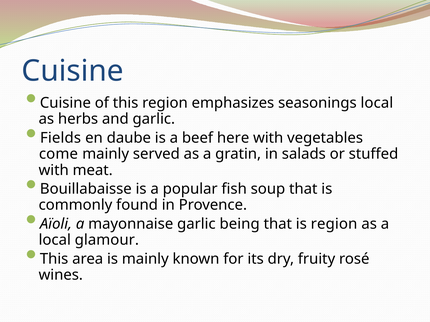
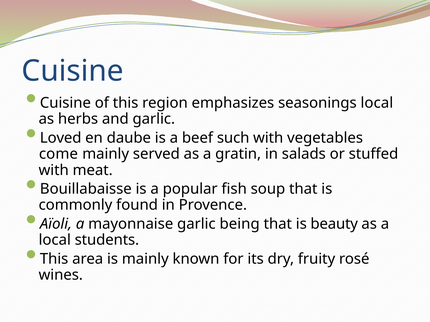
Fields: Fields -> Loved
here: here -> such
is region: region -> beauty
glamour: glamour -> students
